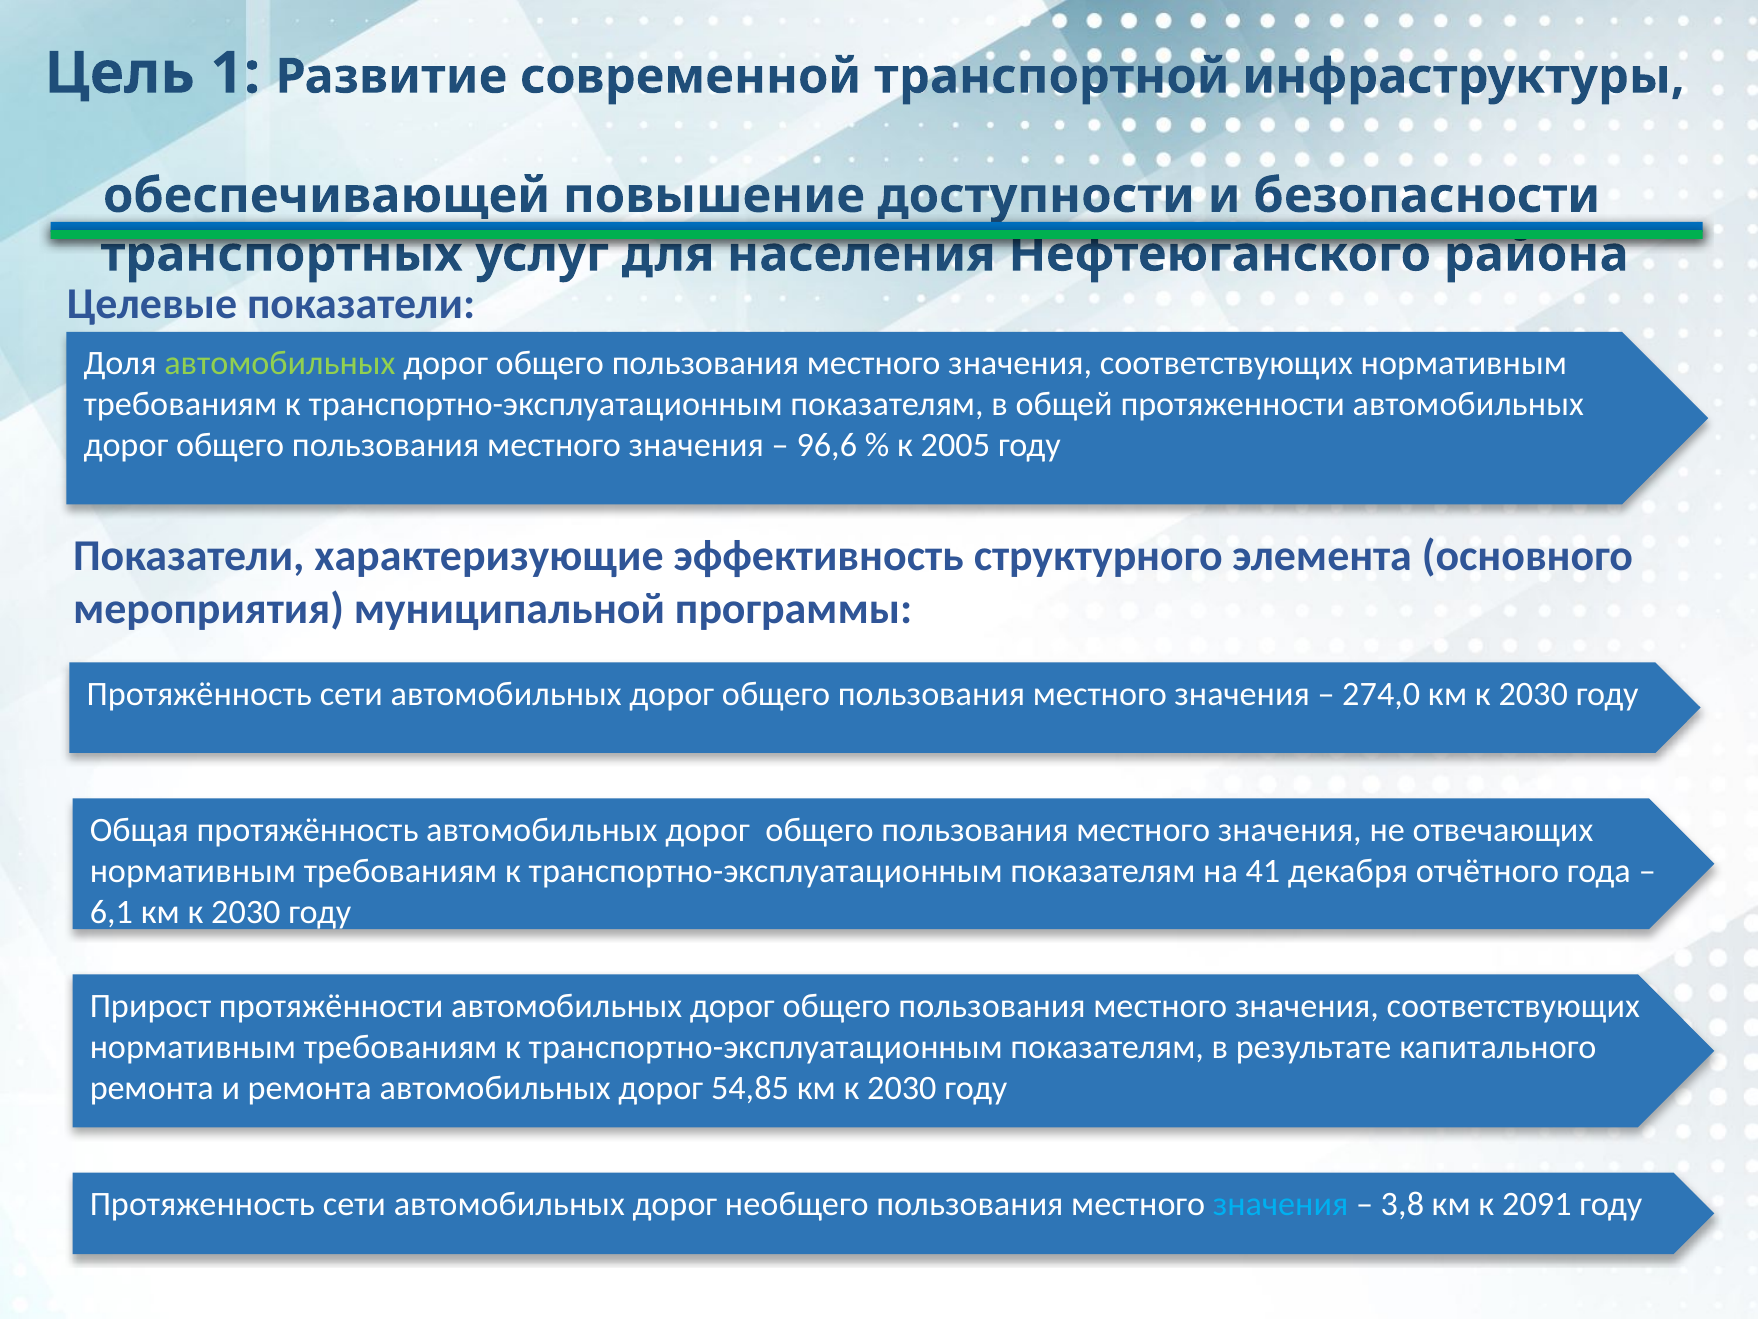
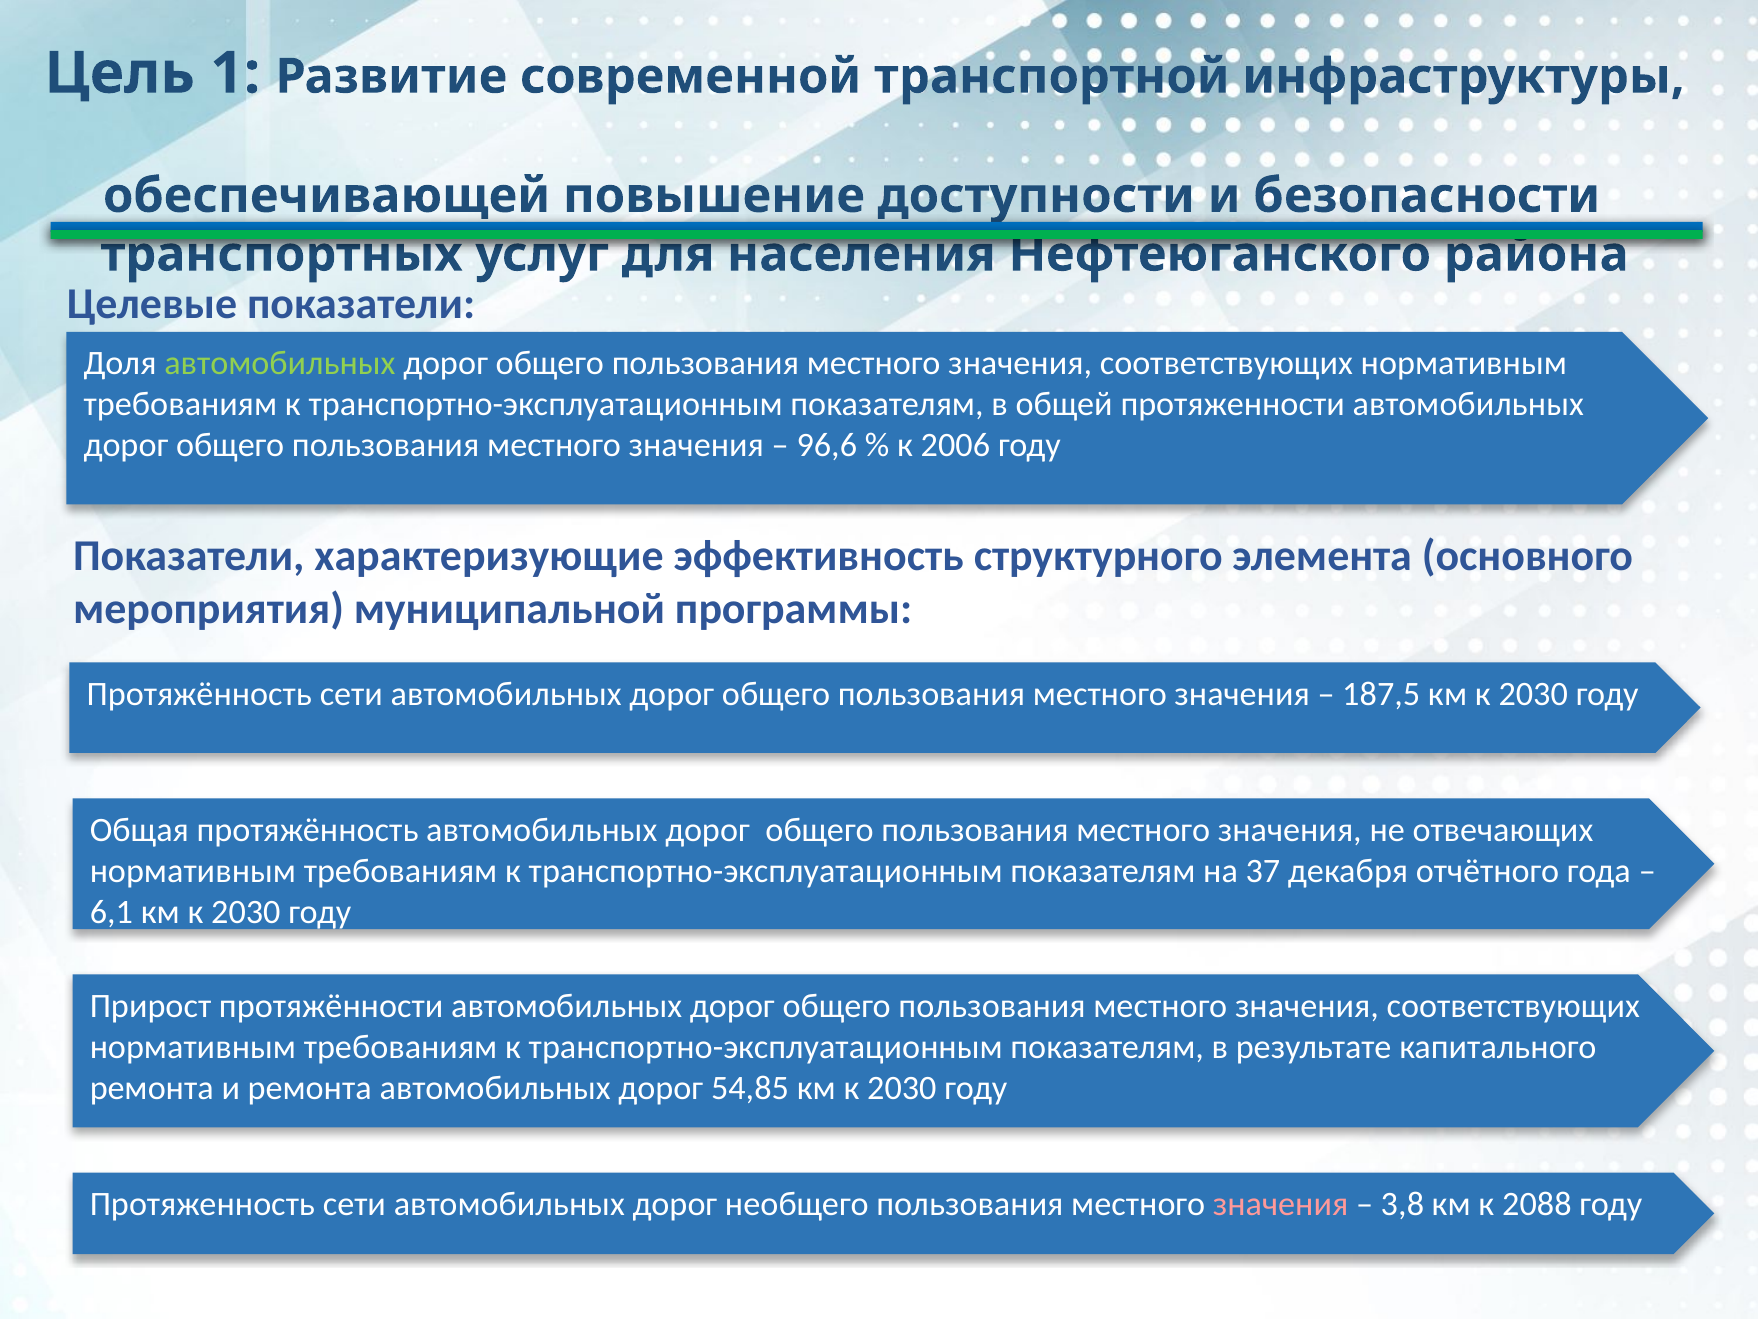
2005: 2005 -> 2006
274,0: 274,0 -> 187,5
41: 41 -> 37
значения at (1281, 1204) colour: light blue -> pink
2091: 2091 -> 2088
